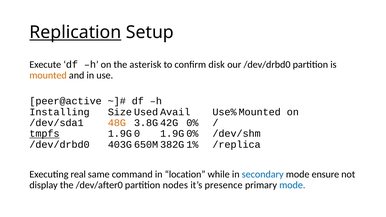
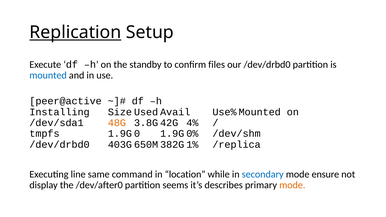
asterisk: asterisk -> standby
disk: disk -> files
mounted colour: orange -> blue
0%: 0% -> 4%
tmpfs underline: present -> none
real: real -> line
nodes: nodes -> seems
presence: presence -> describes
mode at (292, 185) colour: blue -> orange
